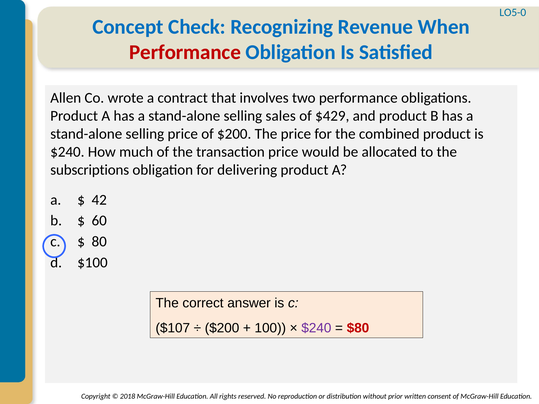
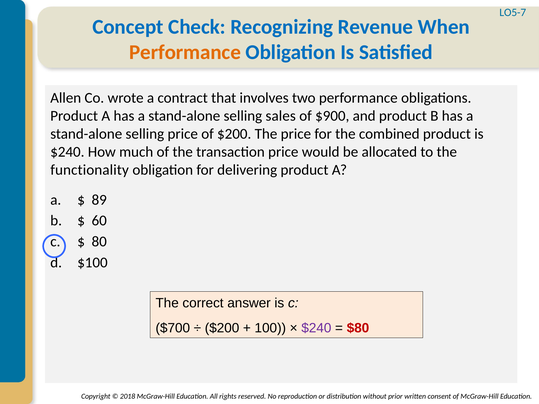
LO5-0: LO5-0 -> LO5-7
Performance at (185, 52) colour: red -> orange
$429: $429 -> $900
subscriptions: subscriptions -> functionality
42: 42 -> 89
$107: $107 -> $700
